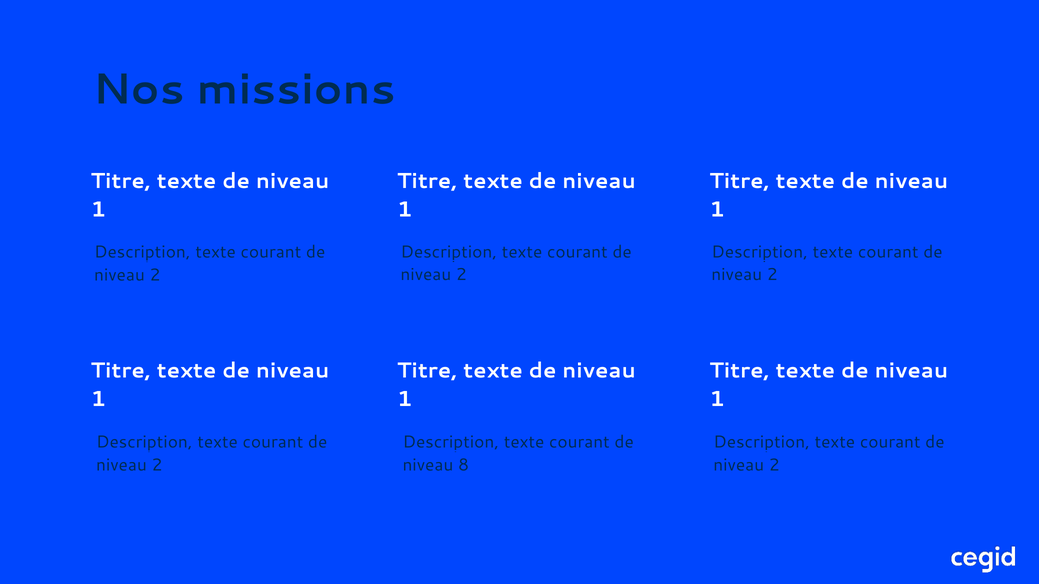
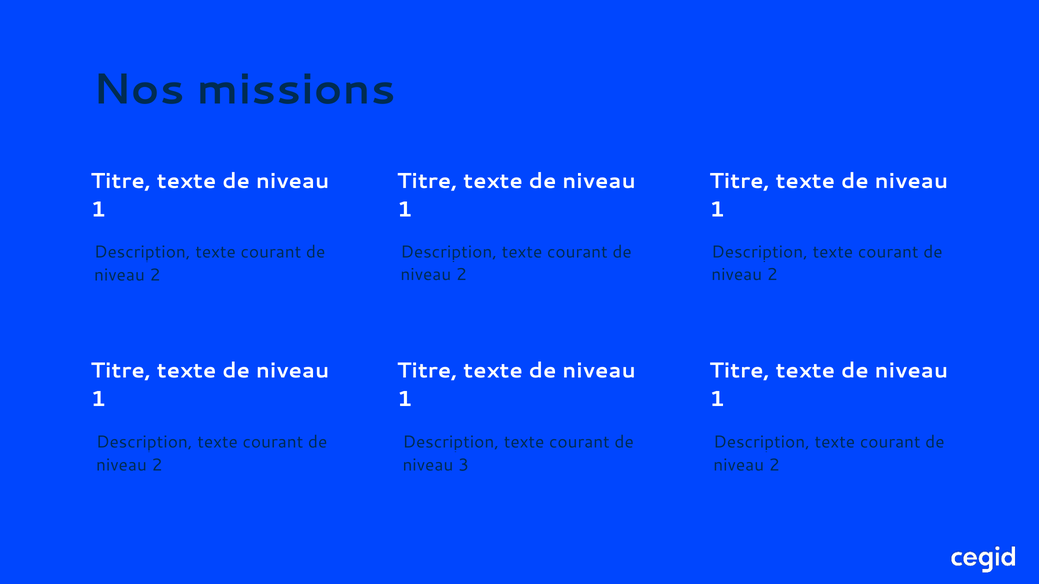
8: 8 -> 3
